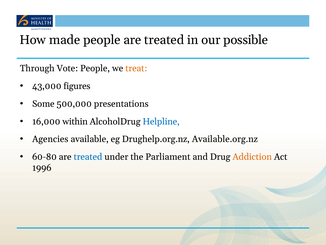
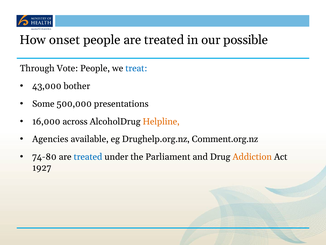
made: made -> onset
treat colour: orange -> blue
figures: figures -> bother
within: within -> across
Helpline colour: blue -> orange
Available.org.nz: Available.org.nz -> Comment.org.nz
60-80: 60-80 -> 74-80
1996: 1996 -> 1927
